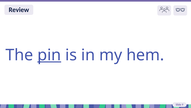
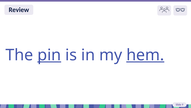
hem underline: none -> present
